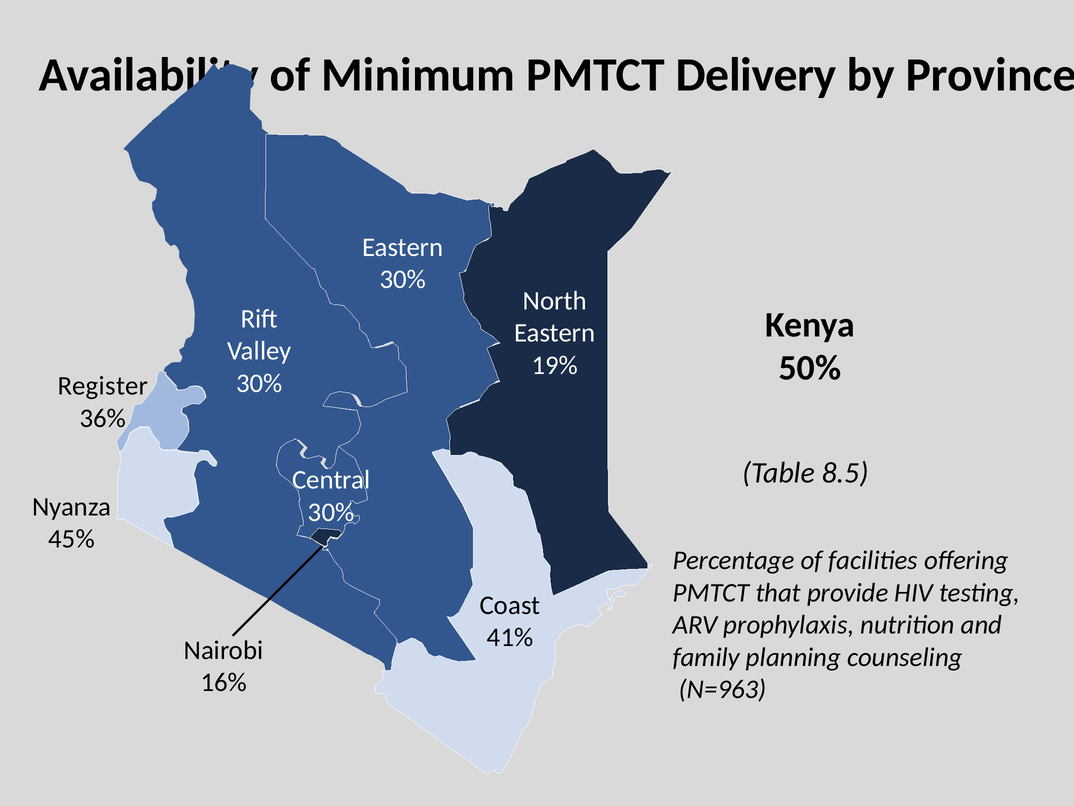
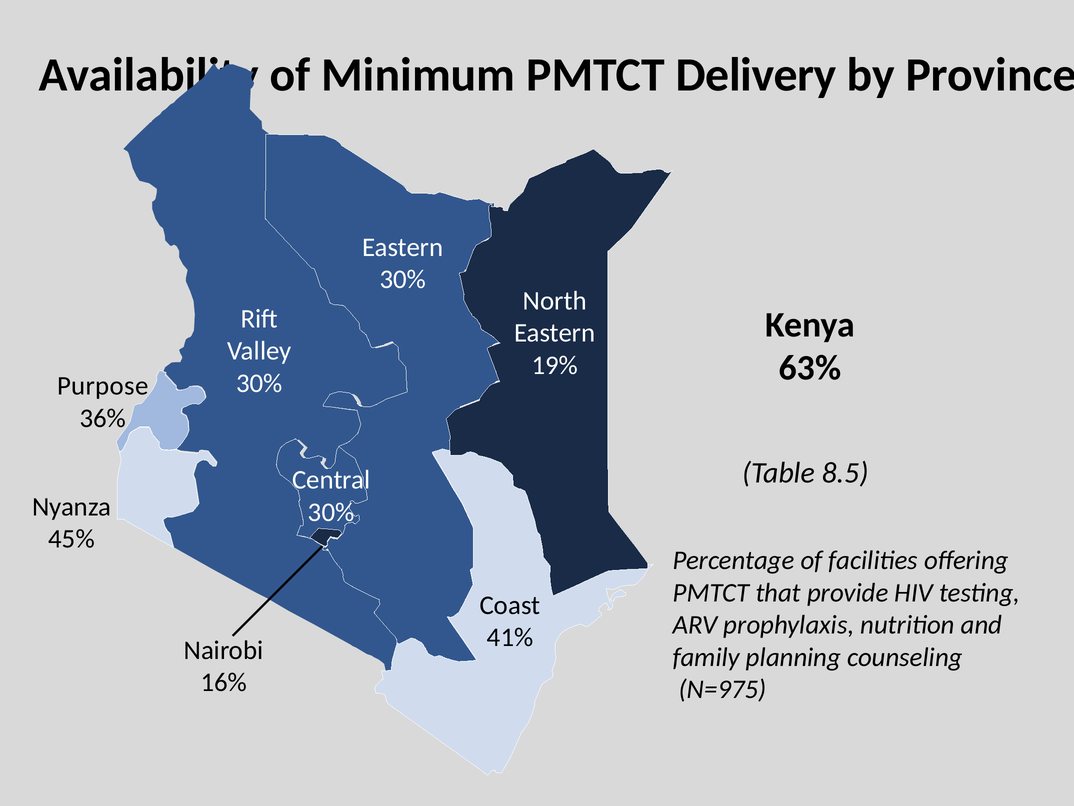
50%: 50% -> 63%
Register: Register -> Purpose
N=963: N=963 -> N=975
